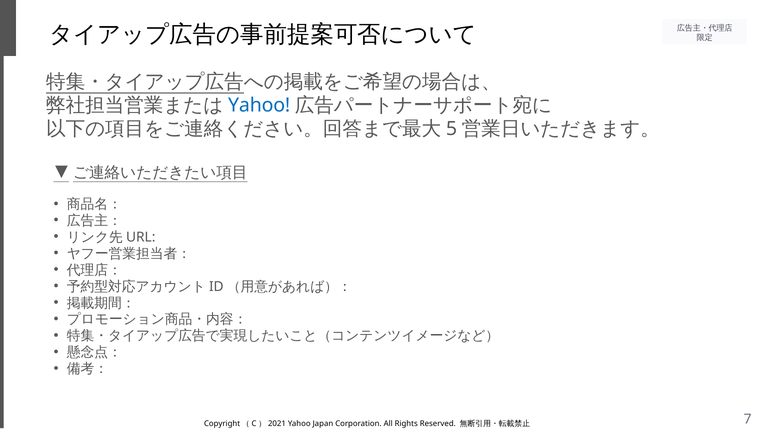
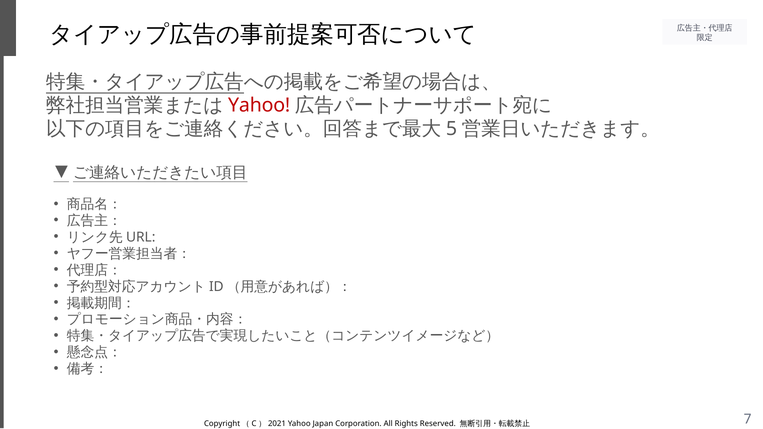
Yahoo at (259, 105) colour: blue -> red
